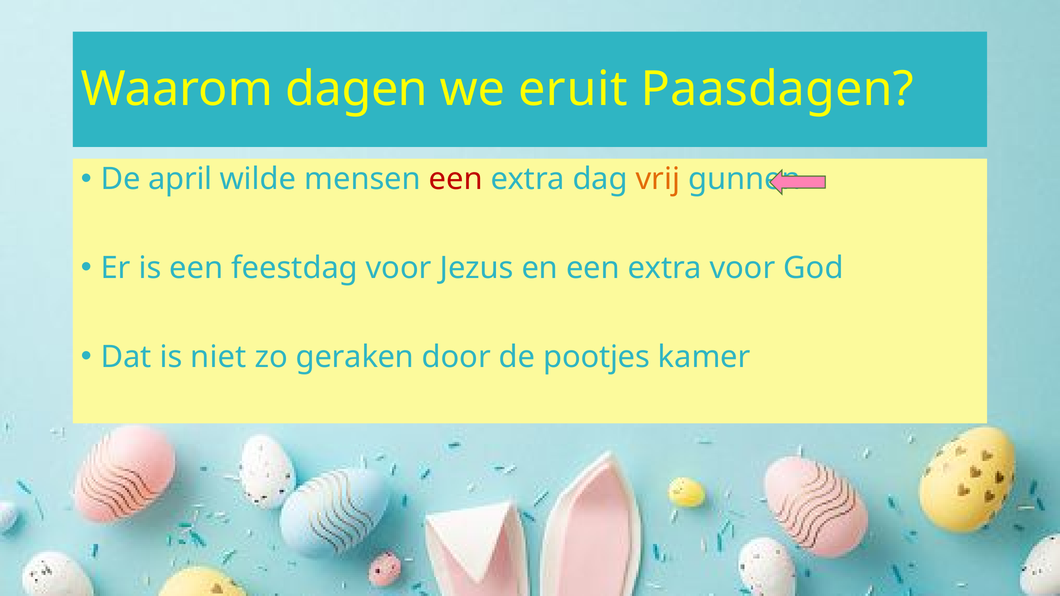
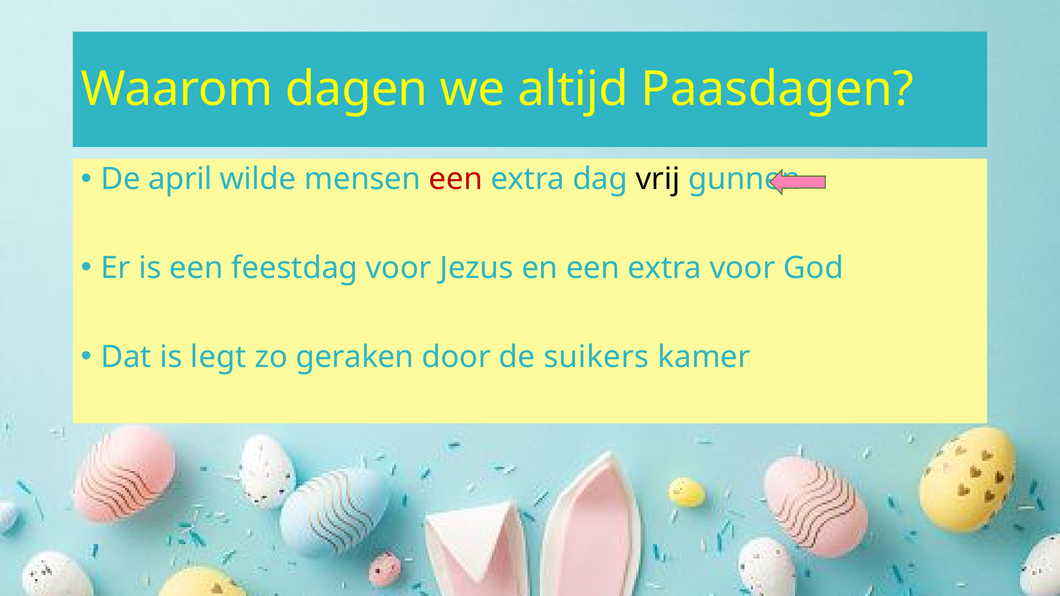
eruit: eruit -> altijd
vrij colour: orange -> black
niet: niet -> legt
pootjes: pootjes -> suikers
